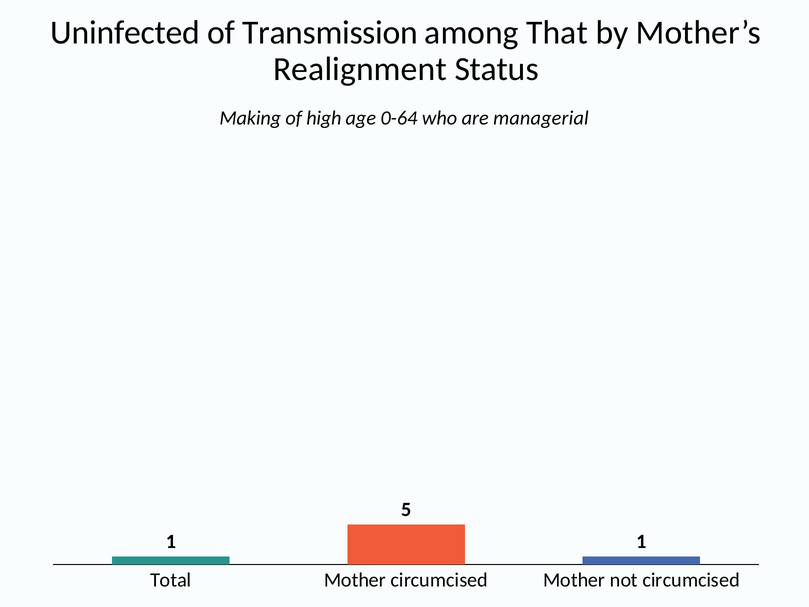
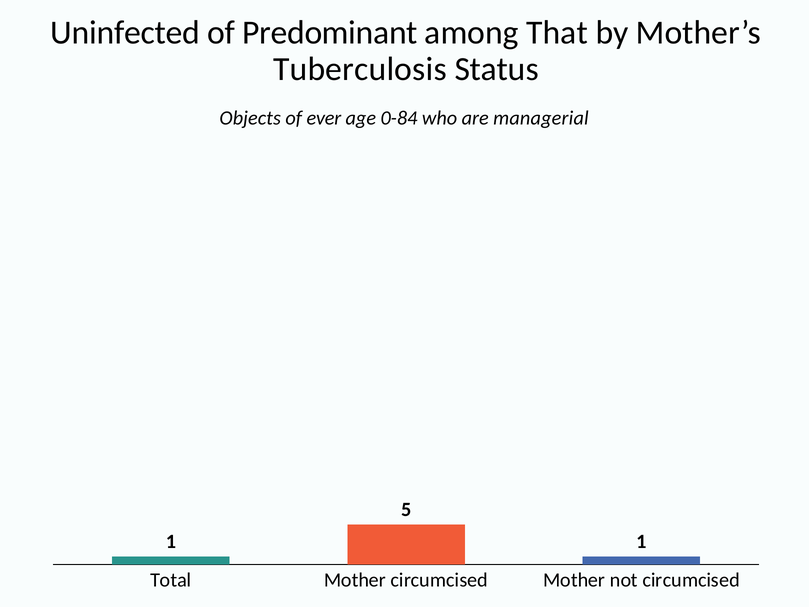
Transmission: Transmission -> Predominant
Realignment: Realignment -> Tuberculosis
Making: Making -> Objects
high: high -> ever
0-64: 0-64 -> 0-84
